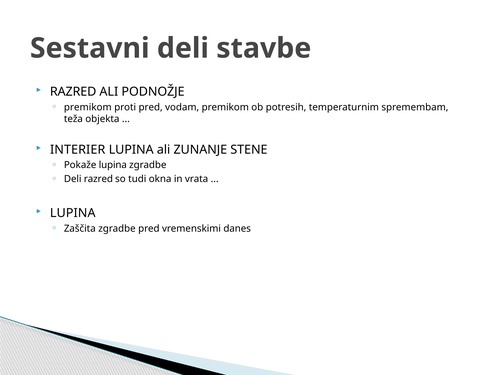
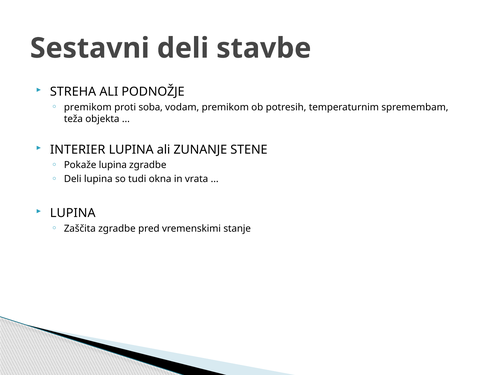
RAZRED at (73, 92): RAZRED -> STREHA
proti pred: pred -> soba
Deli razred: razred -> lupina
danes: danes -> stanje
